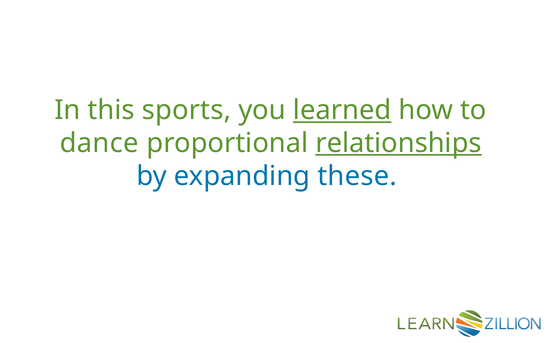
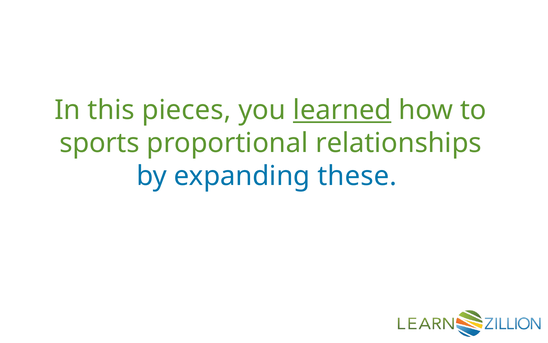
sports: sports -> pieces
dance: dance -> sports
relationships underline: present -> none
